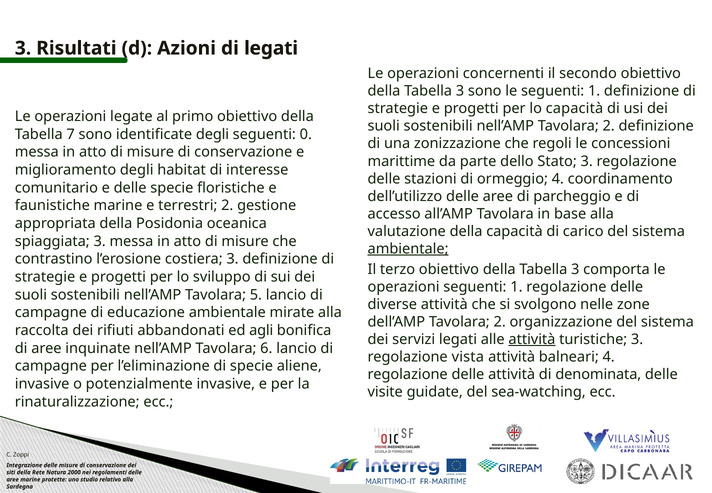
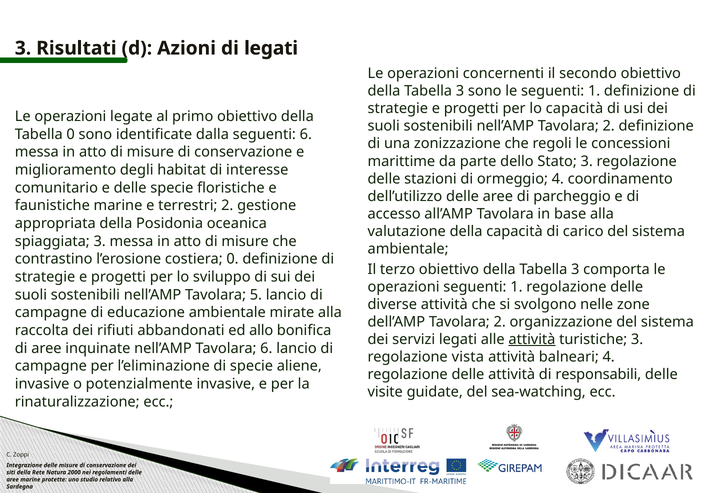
Tabella 7: 7 -> 0
identificate degli: degli -> dalla
seguenti 0: 0 -> 6
ambientale at (408, 249) underline: present -> none
costiera 3: 3 -> 0
agli: agli -> allo
denominata: denominata -> responsabili
